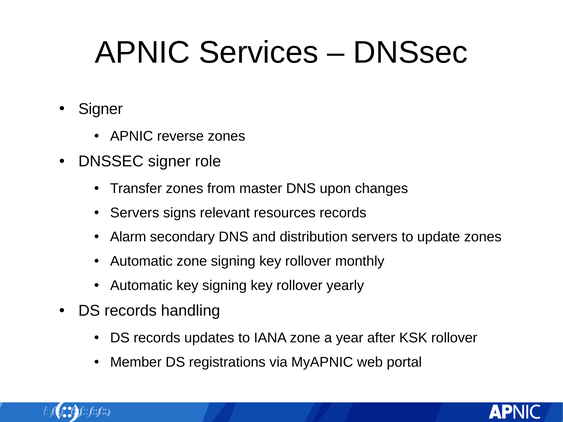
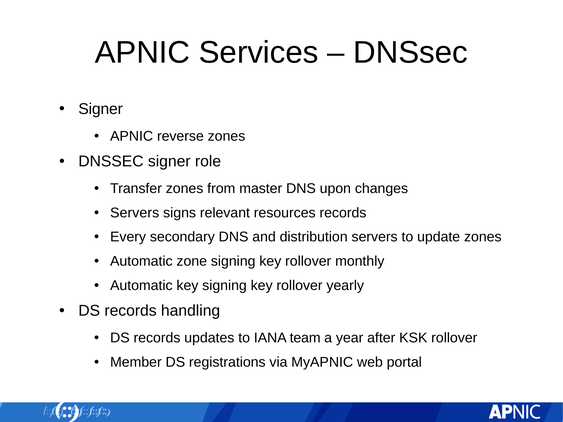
Alarm: Alarm -> Every
IANA zone: zone -> team
